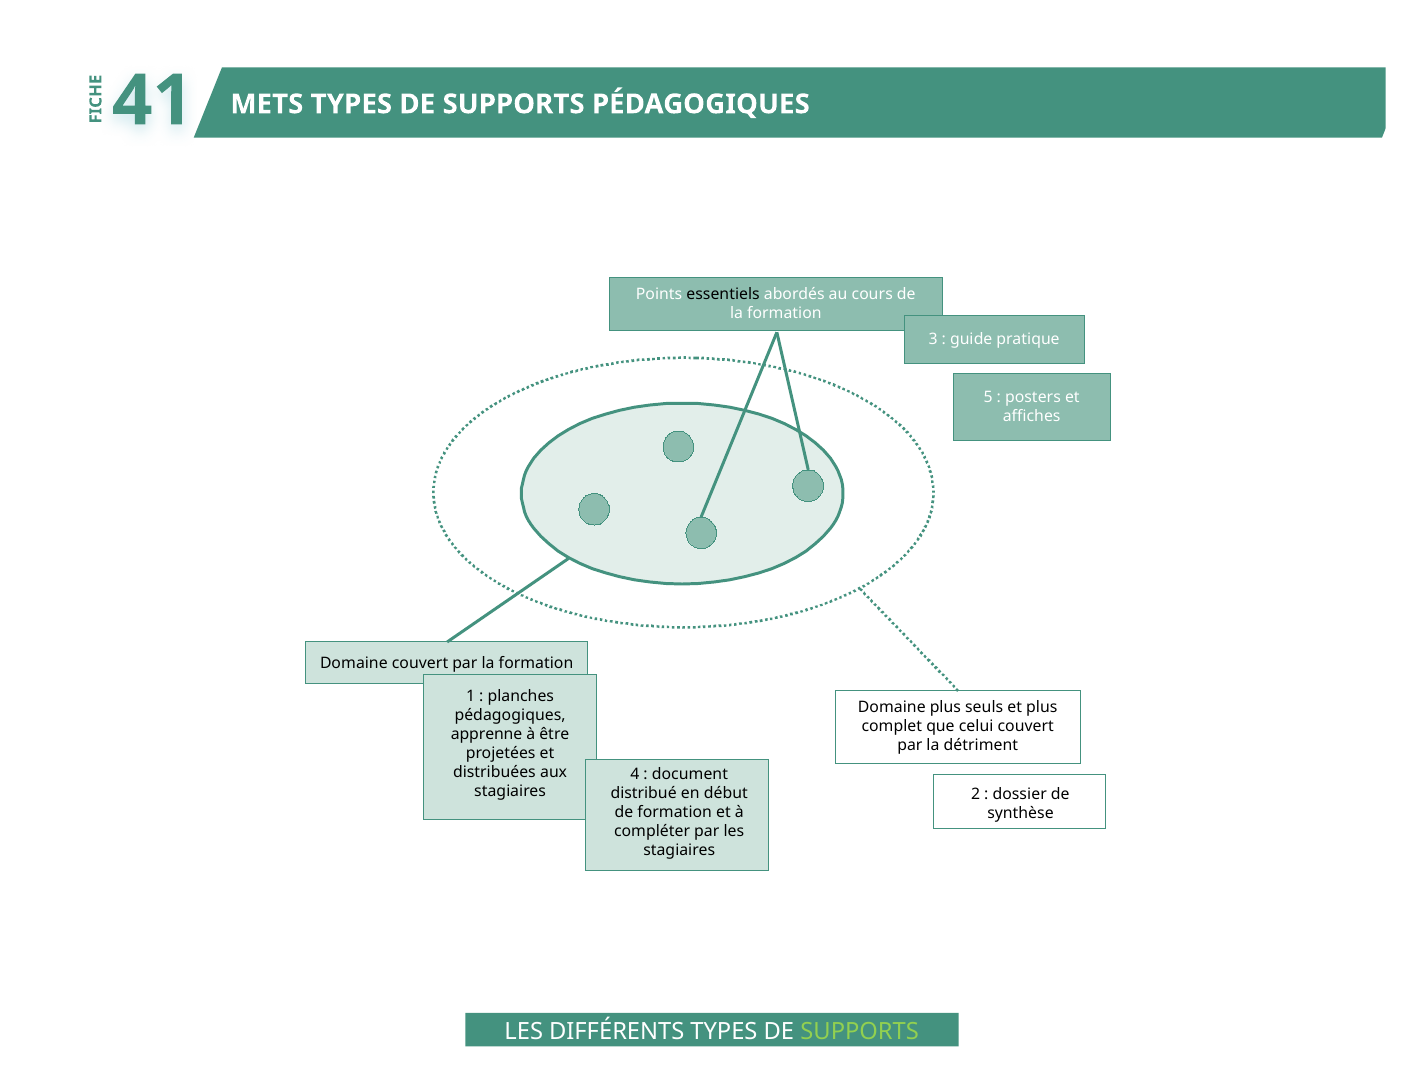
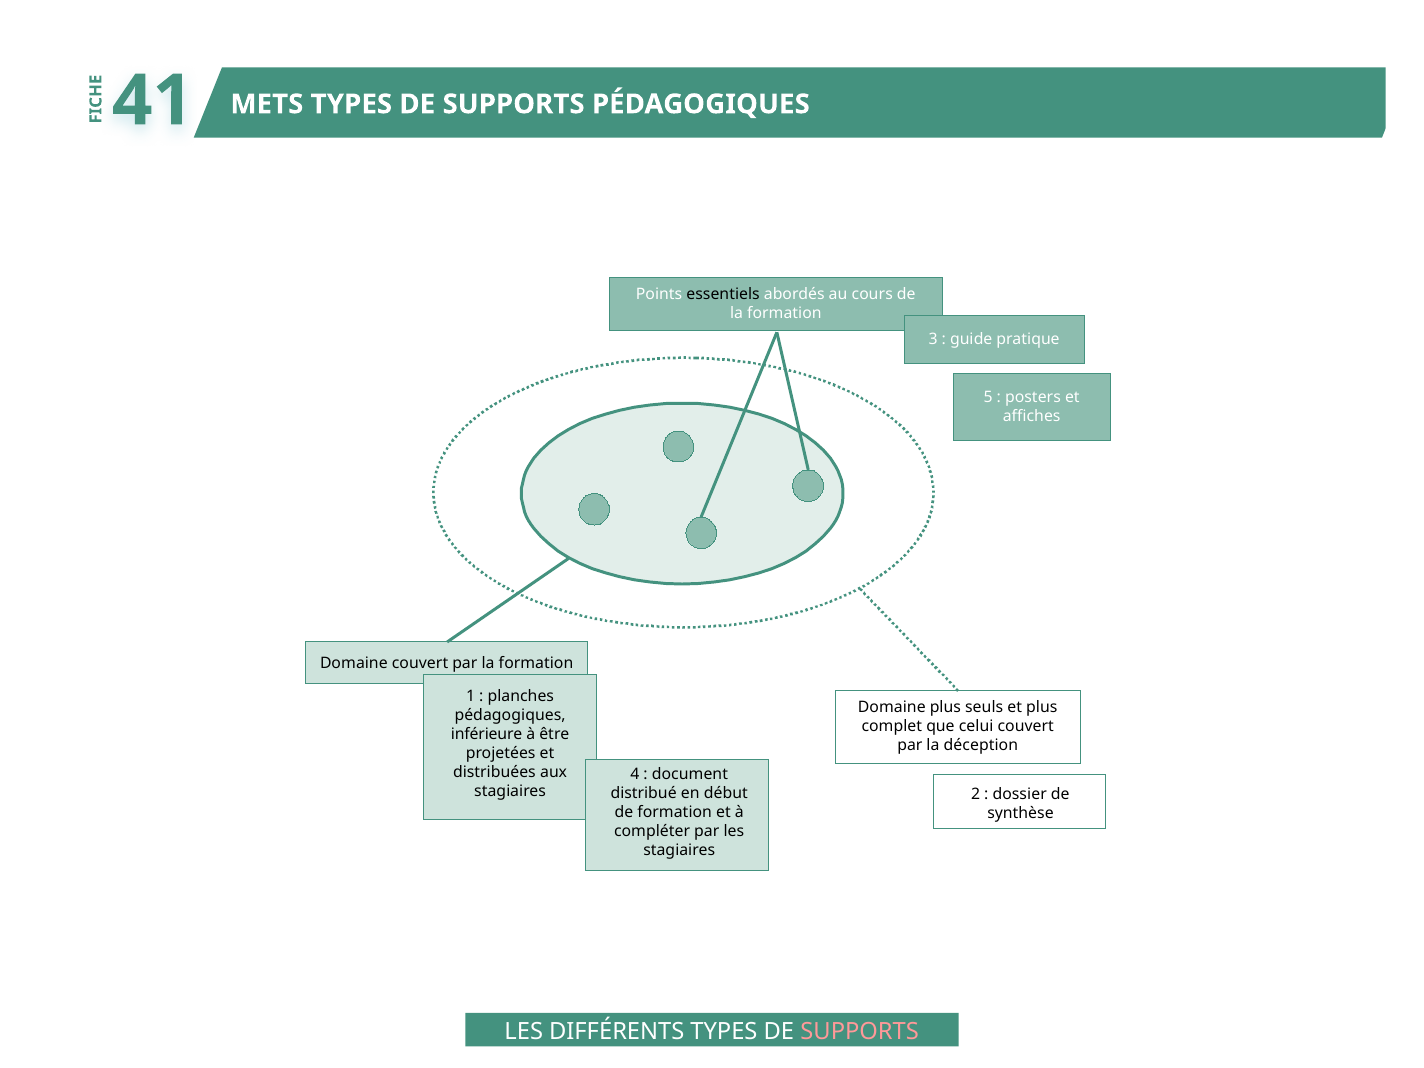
apprenne: apprenne -> inférieure
détriment: détriment -> déception
SUPPORTS at (860, 1031) colour: light green -> pink
